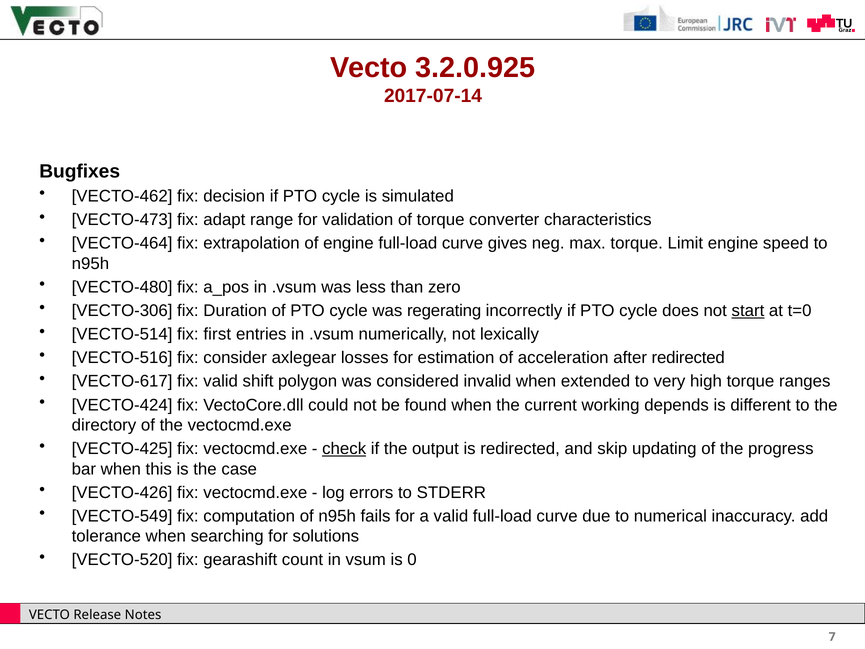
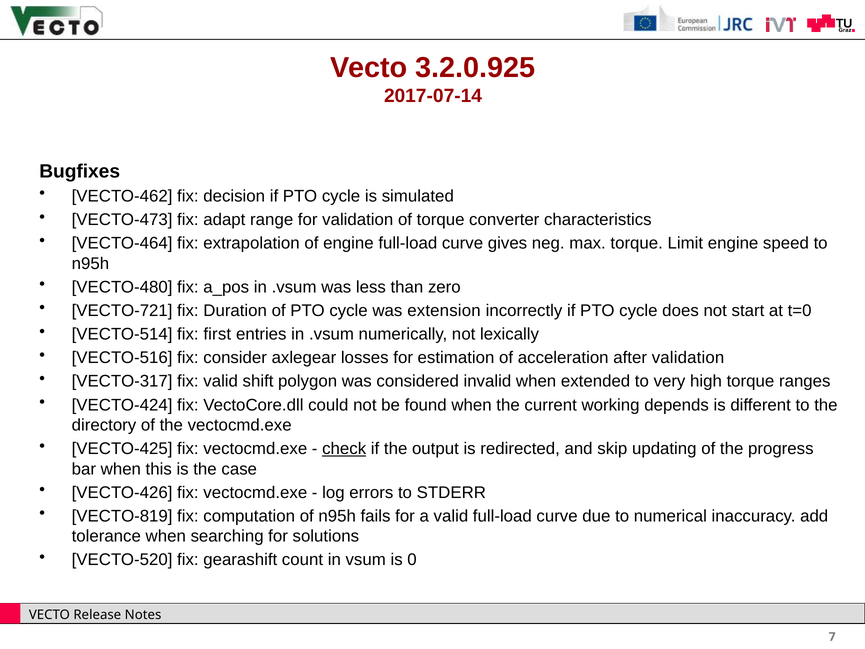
VECTO-306: VECTO-306 -> VECTO-721
regerating: regerating -> extension
start underline: present -> none
after redirected: redirected -> validation
VECTO-617: VECTO-617 -> VECTO-317
VECTO-549: VECTO-549 -> VECTO-819
